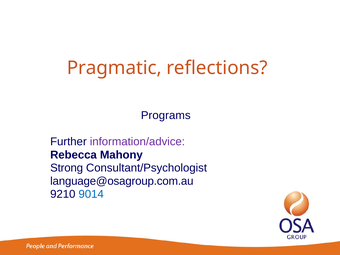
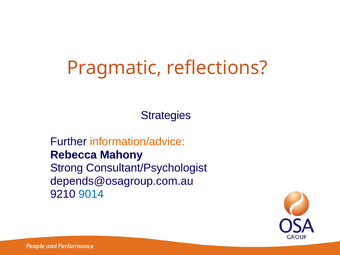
Programs: Programs -> Strategies
information/advice colour: purple -> orange
language@osagroup.com.au: language@osagroup.com.au -> depends@osagroup.com.au
